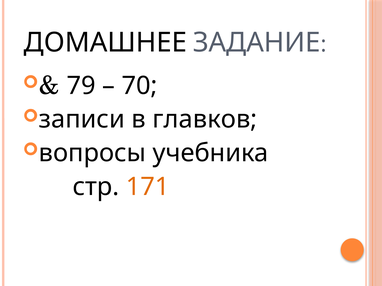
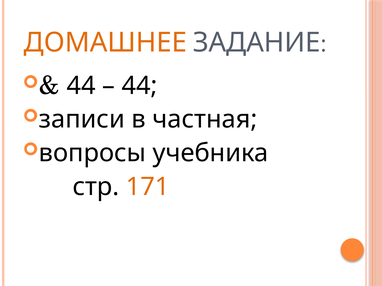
ДОМАШНЕЕ colour: black -> orange
79 at (81, 86): 79 -> 44
70 at (140, 86): 70 -> 44
главков: главков -> частная
